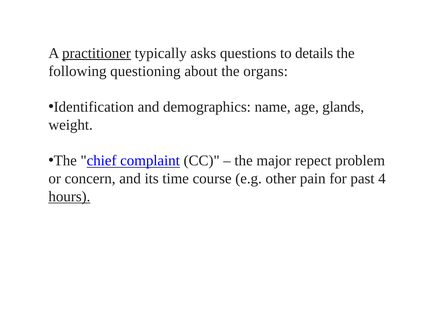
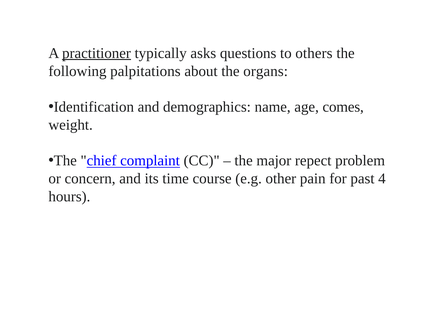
details: details -> others
questioning: questioning -> palpitations
glands: glands -> comes
hours underline: present -> none
